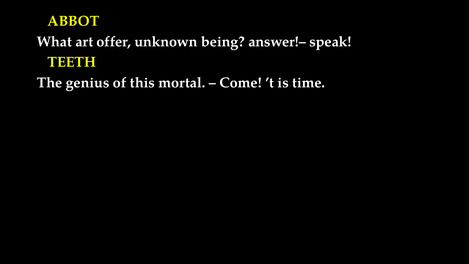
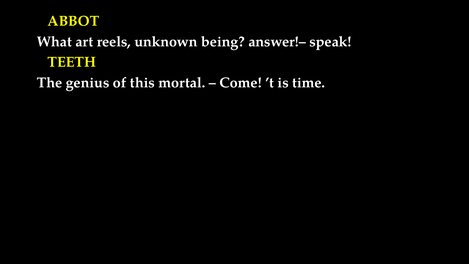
offer: offer -> reels
